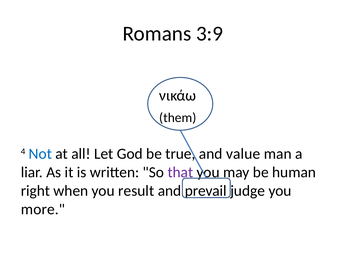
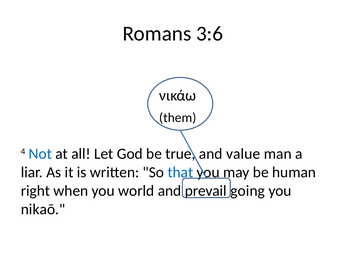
3:9: 3:9 -> 3:6
that colour: purple -> blue
result: result -> world
judge: judge -> going
more: more -> nikaō
